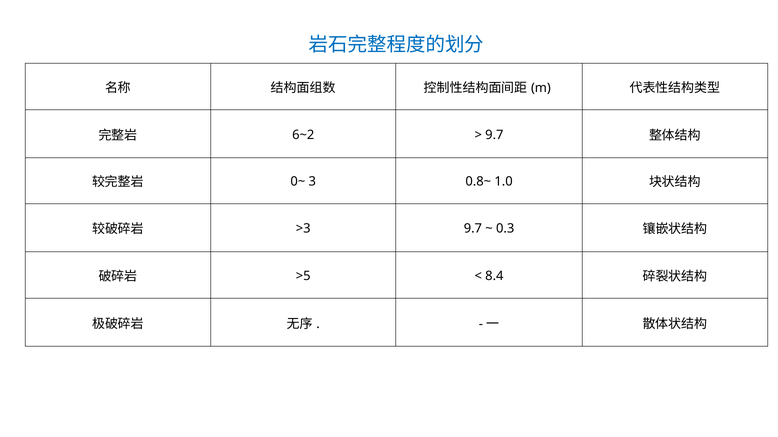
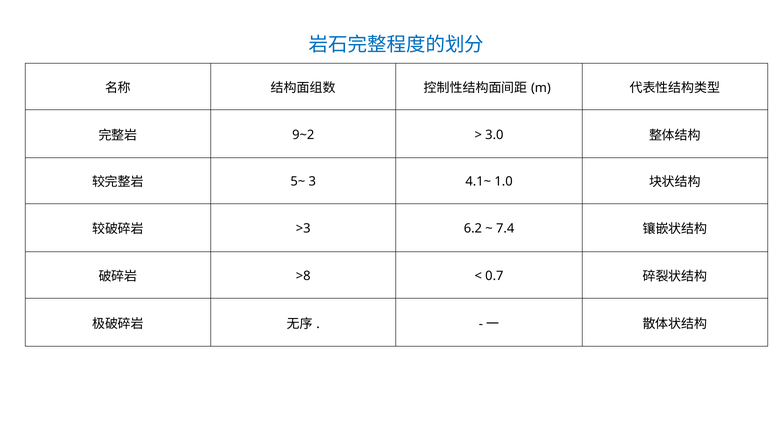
6~2: 6~2 -> 9~2
9.7 at (494, 135): 9.7 -> 3.0
0~: 0~ -> 5~
0.8~: 0.8~ -> 4.1~
>3 9.7: 9.7 -> 6.2
0.3: 0.3 -> 7.4
>5: >5 -> >8
8.4: 8.4 -> 0.7
